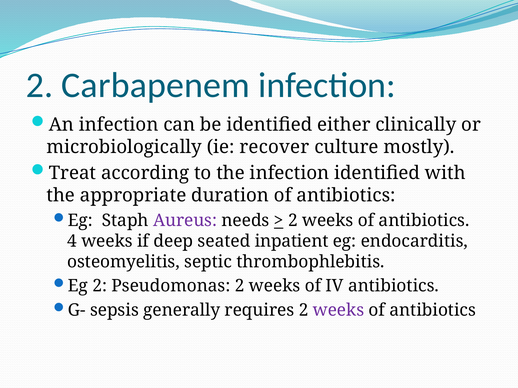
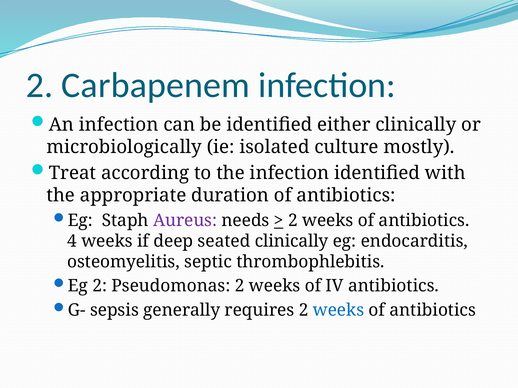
recover: recover -> isolated
seated inpatient: inpatient -> clinically
weeks at (338, 310) colour: purple -> blue
